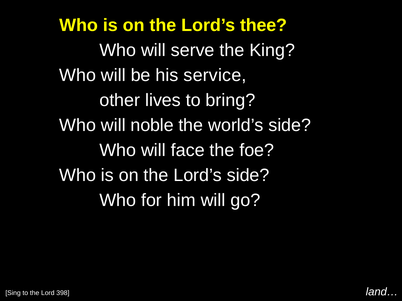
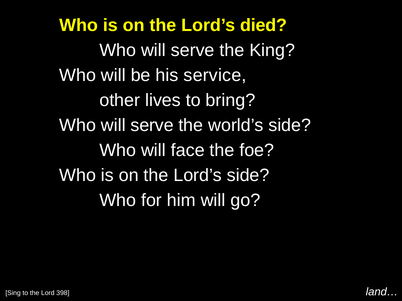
thee: thee -> died
noble at (152, 126): noble -> serve
